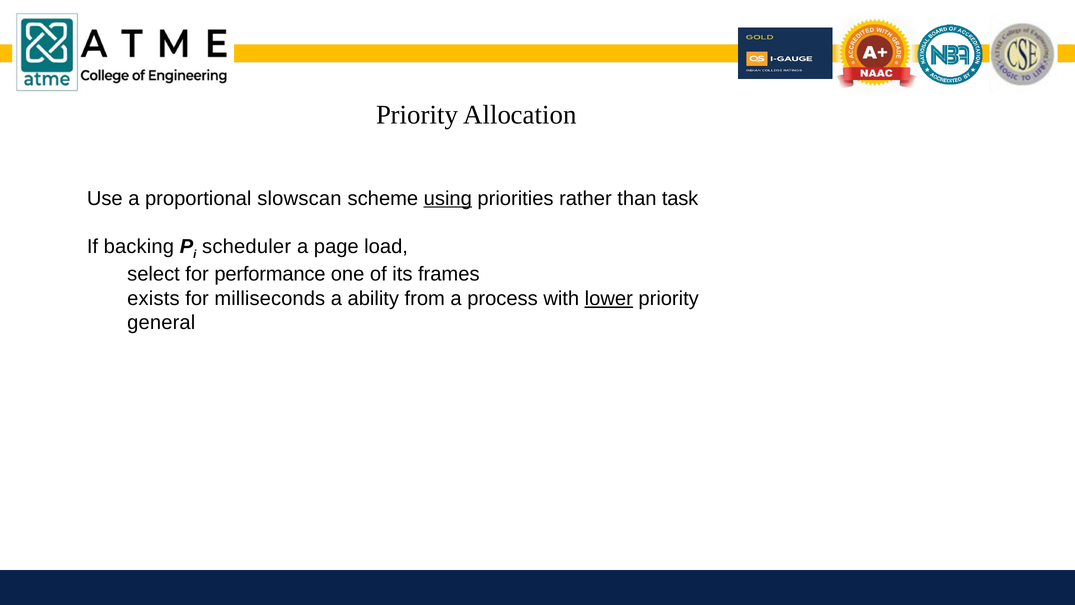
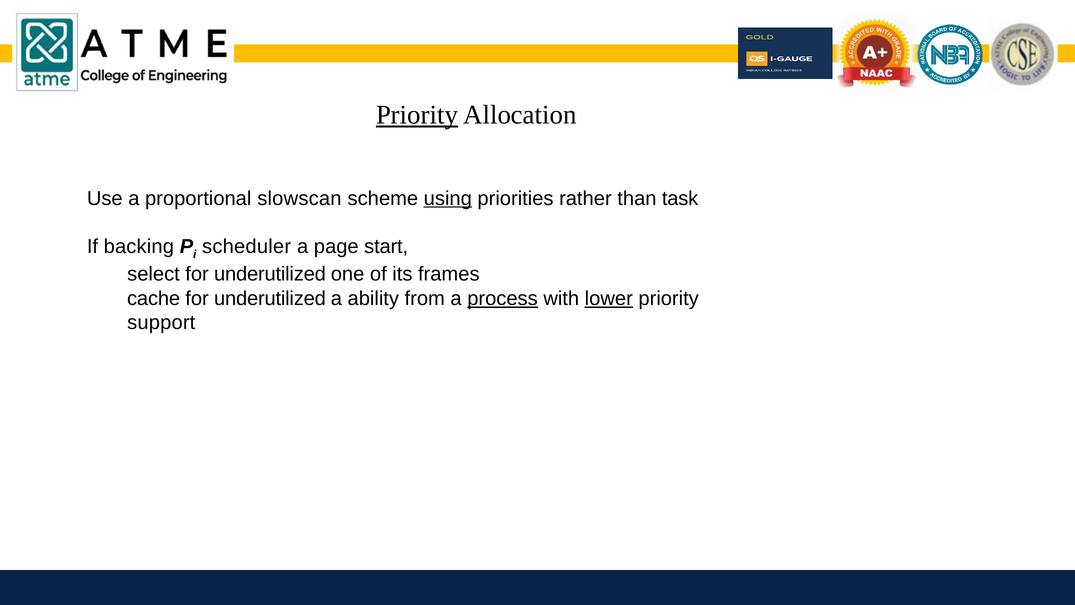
Priority at (417, 115) underline: none -> present
load: load -> start
select for performance: performance -> underutilized
exists: exists -> cache
milliseconds at (270, 298): milliseconds -> underutilized
process underline: none -> present
general: general -> support
